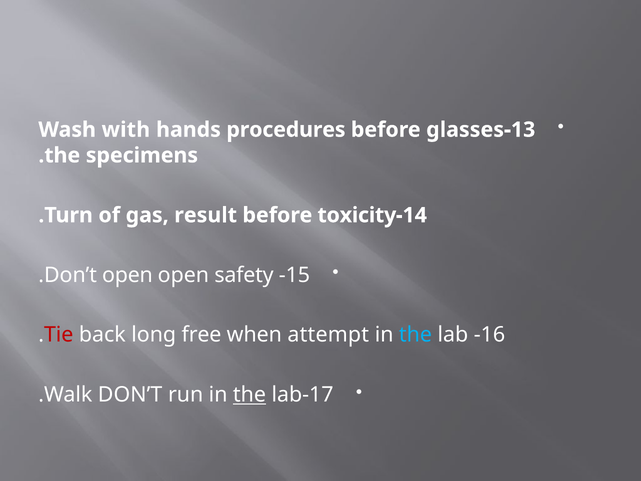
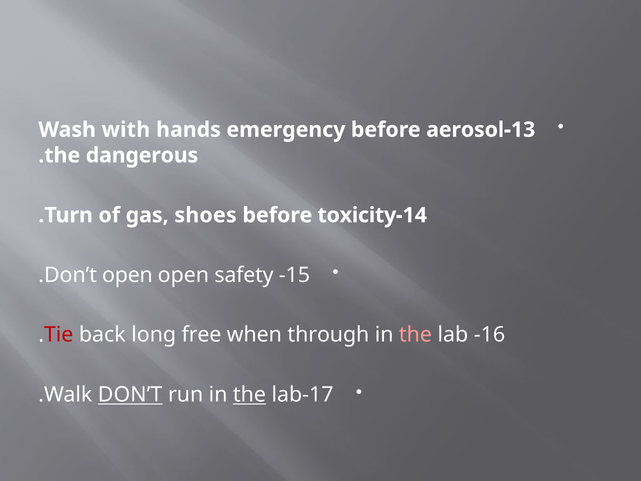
procedures: procedures -> emergency
glasses: glasses -> aerosol
specimens: specimens -> dangerous
result: result -> shoes
attempt: attempt -> through
the at (415, 335) colour: light blue -> pink
DON’T at (130, 395) underline: none -> present
